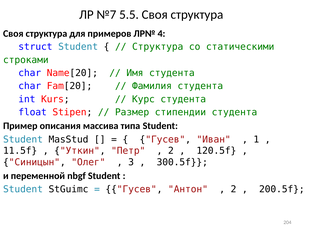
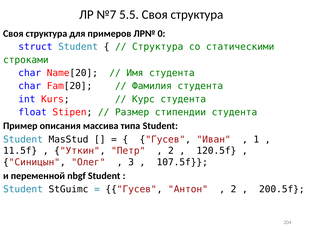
4: 4 -> 0
300.5f: 300.5f -> 107.5f
